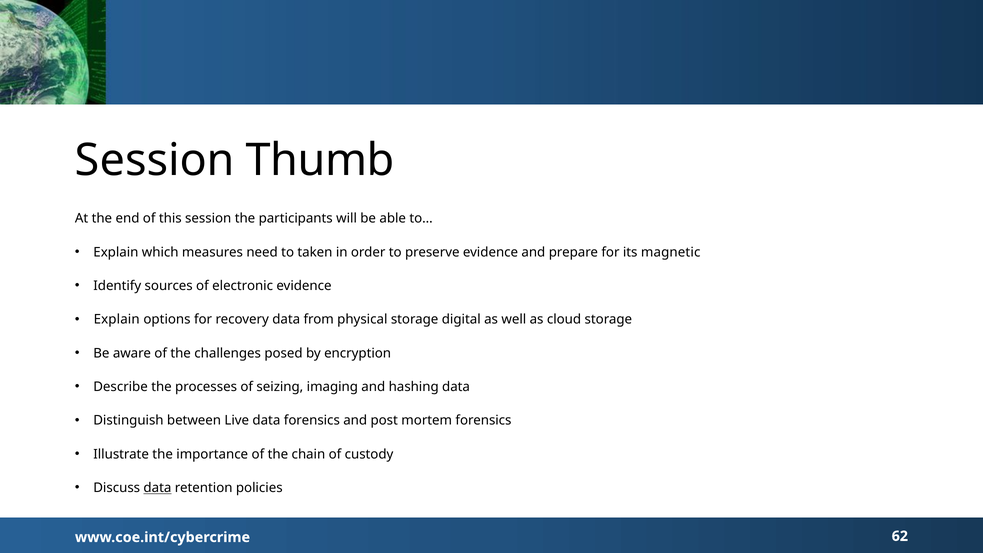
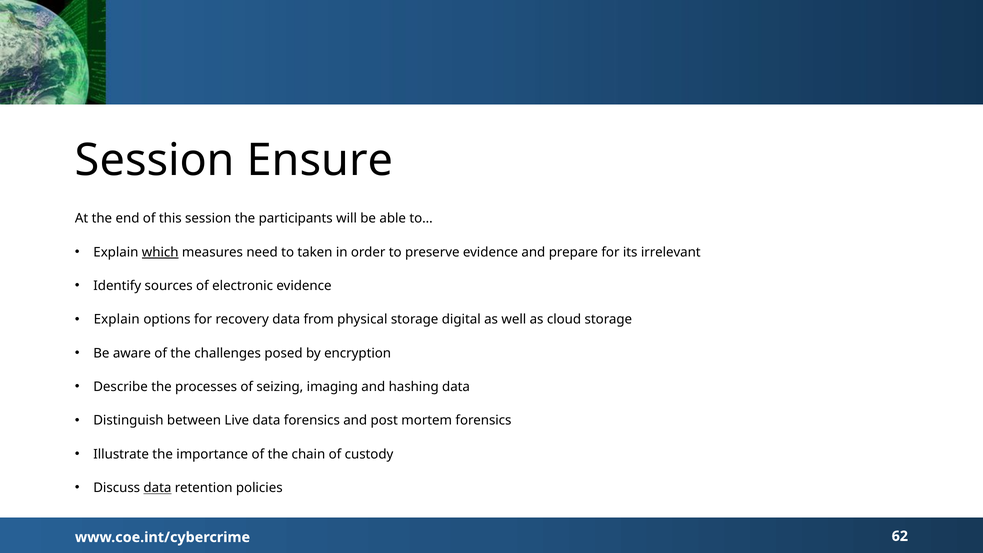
Thumb: Thumb -> Ensure
which underline: none -> present
magnetic: magnetic -> irrelevant
